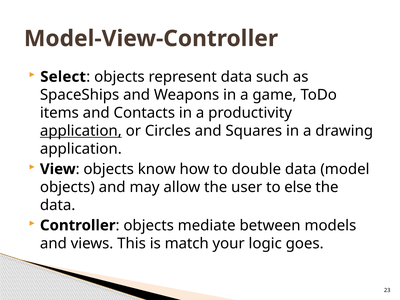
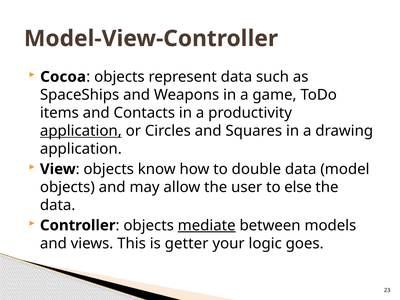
Select: Select -> Cocoa
mediate underline: none -> present
match: match -> getter
